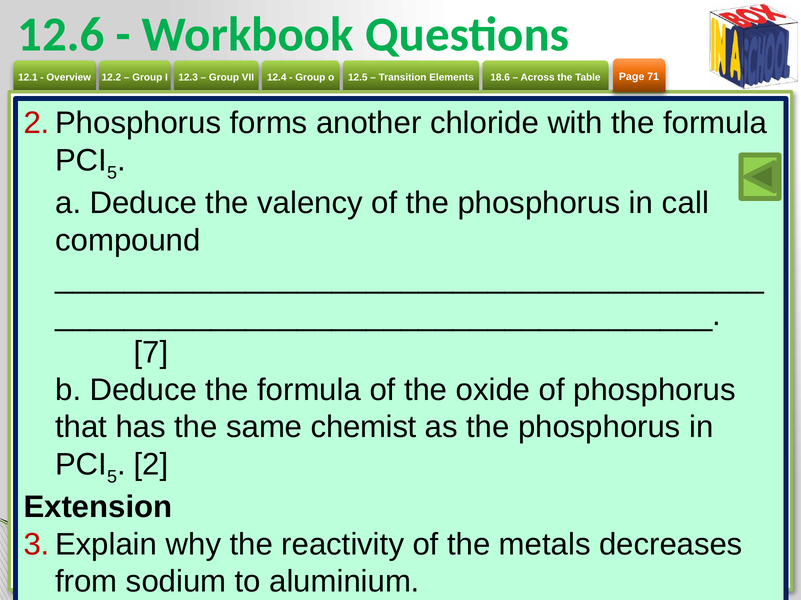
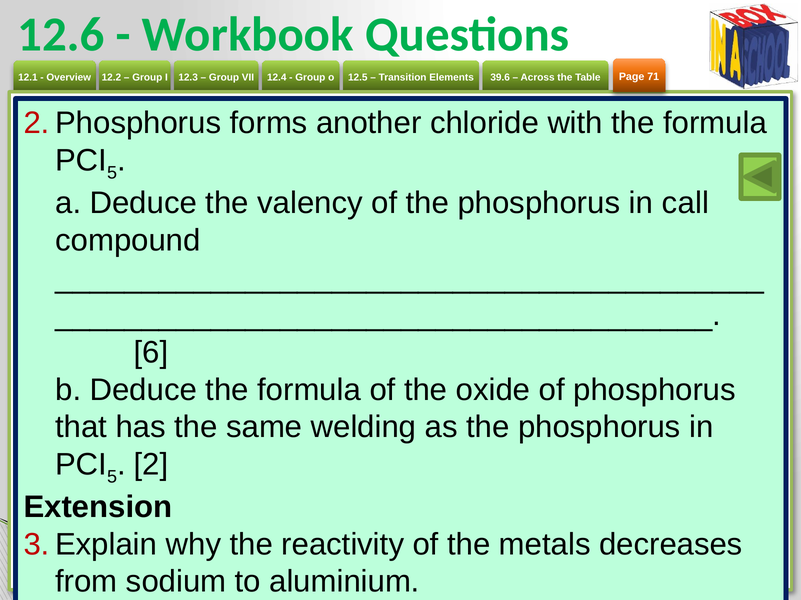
18.6: 18.6 -> 39.6
7: 7 -> 6
chemist: chemist -> welding
